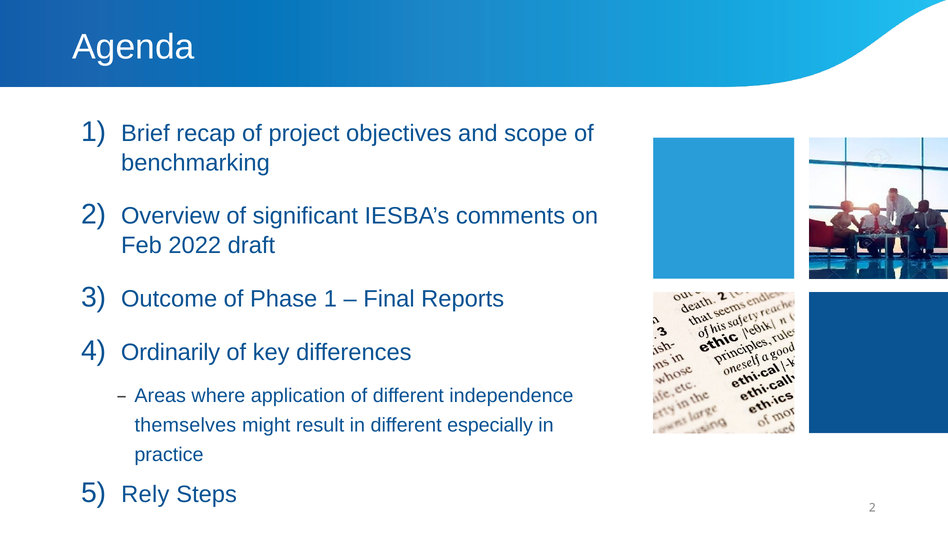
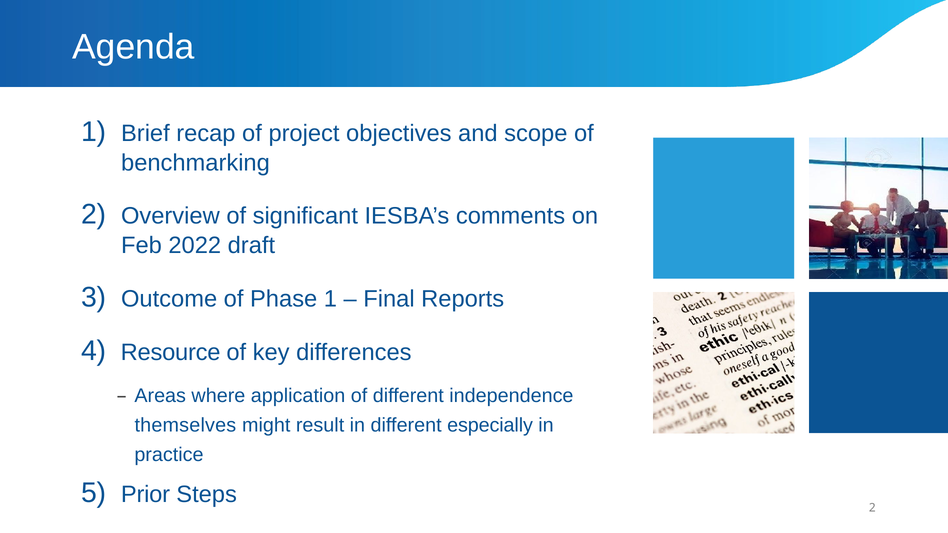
Ordinarily: Ordinarily -> Resource
Rely: Rely -> Prior
